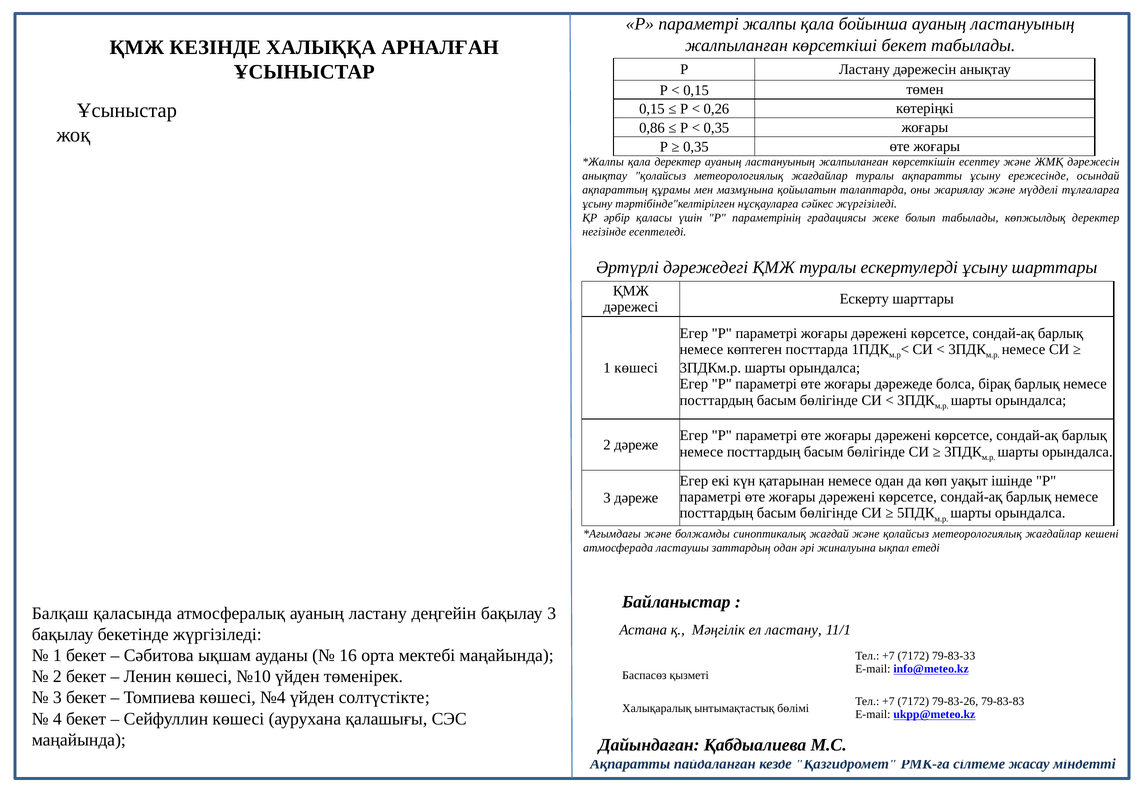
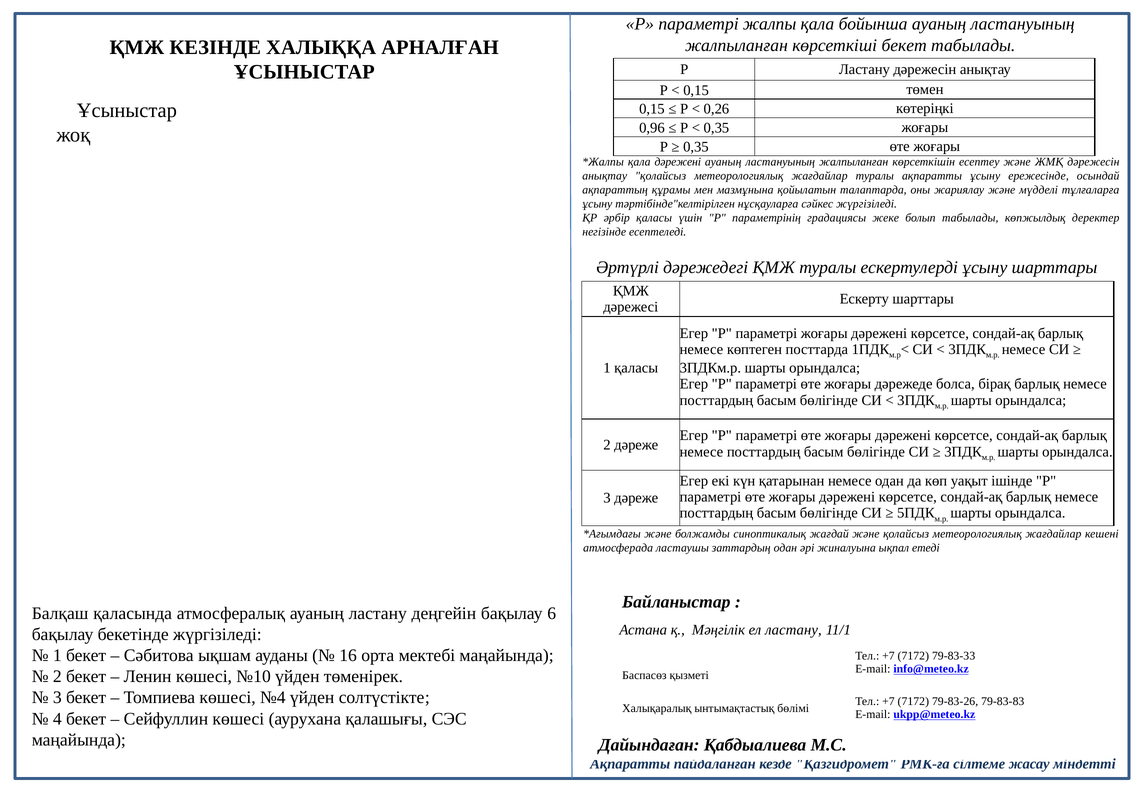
0,86: 0,86 -> 0,96
қала деректер: деректер -> дәрежені
1 көшесі: көшесі -> қаласы
бақылау 3: 3 -> 6
